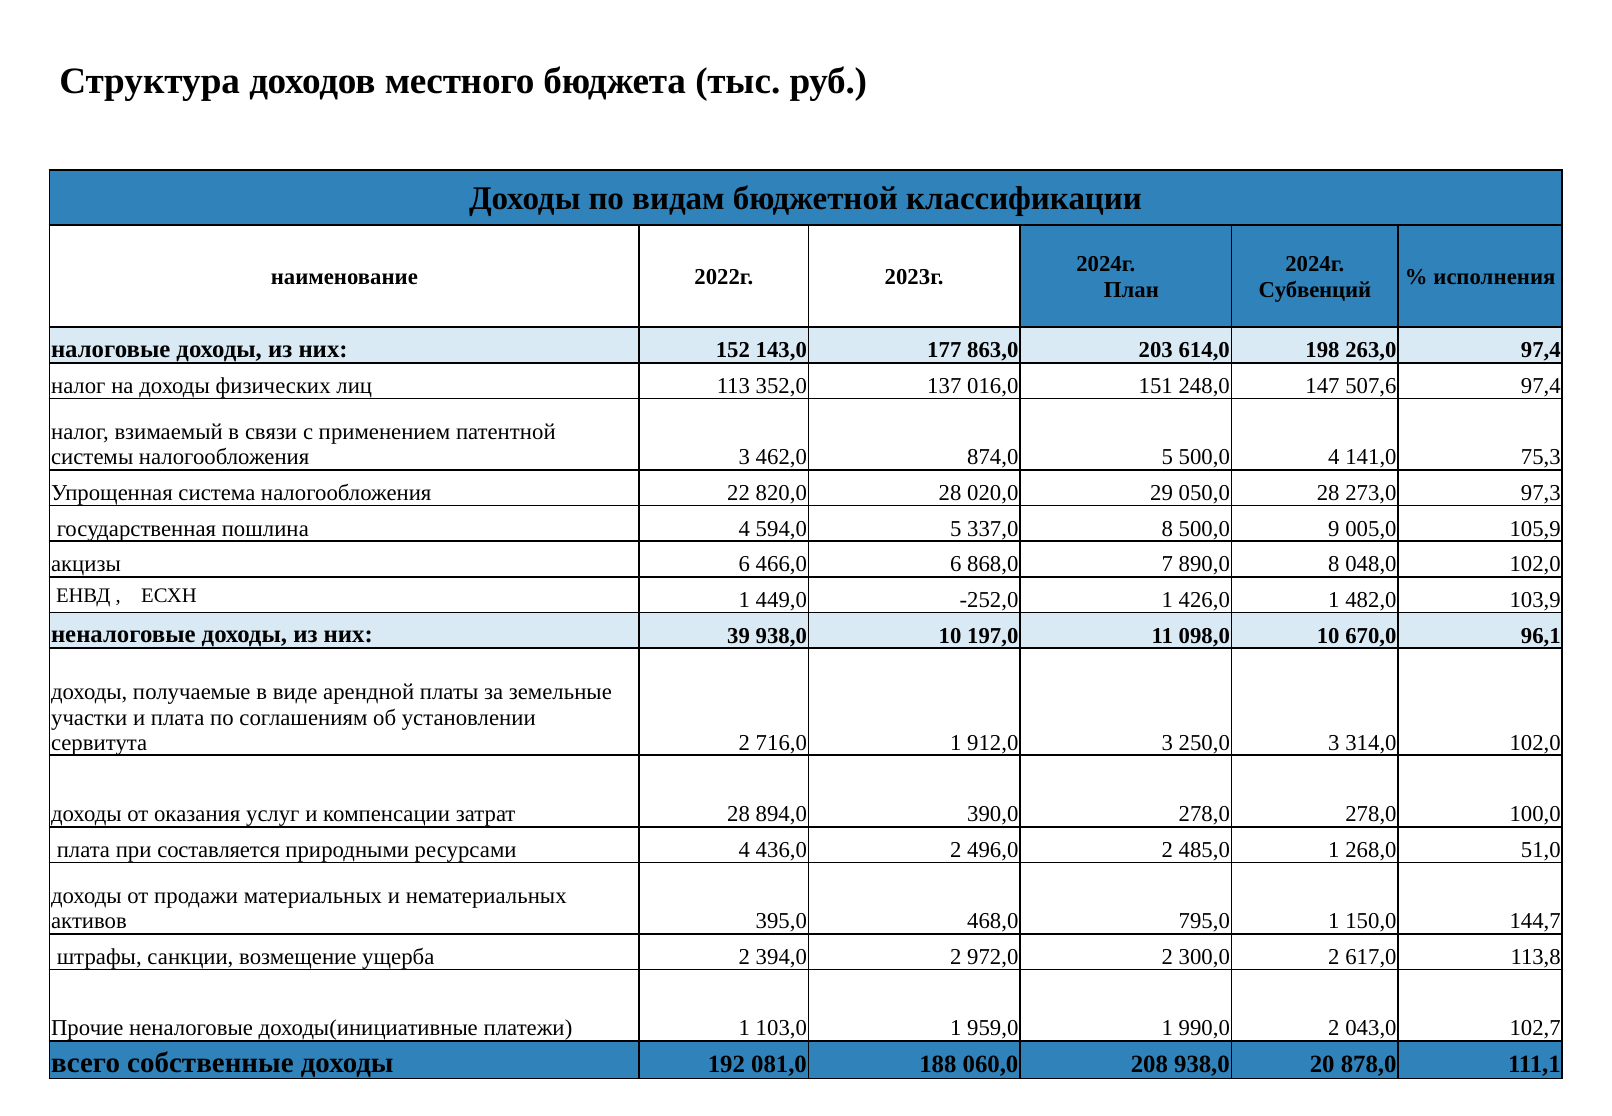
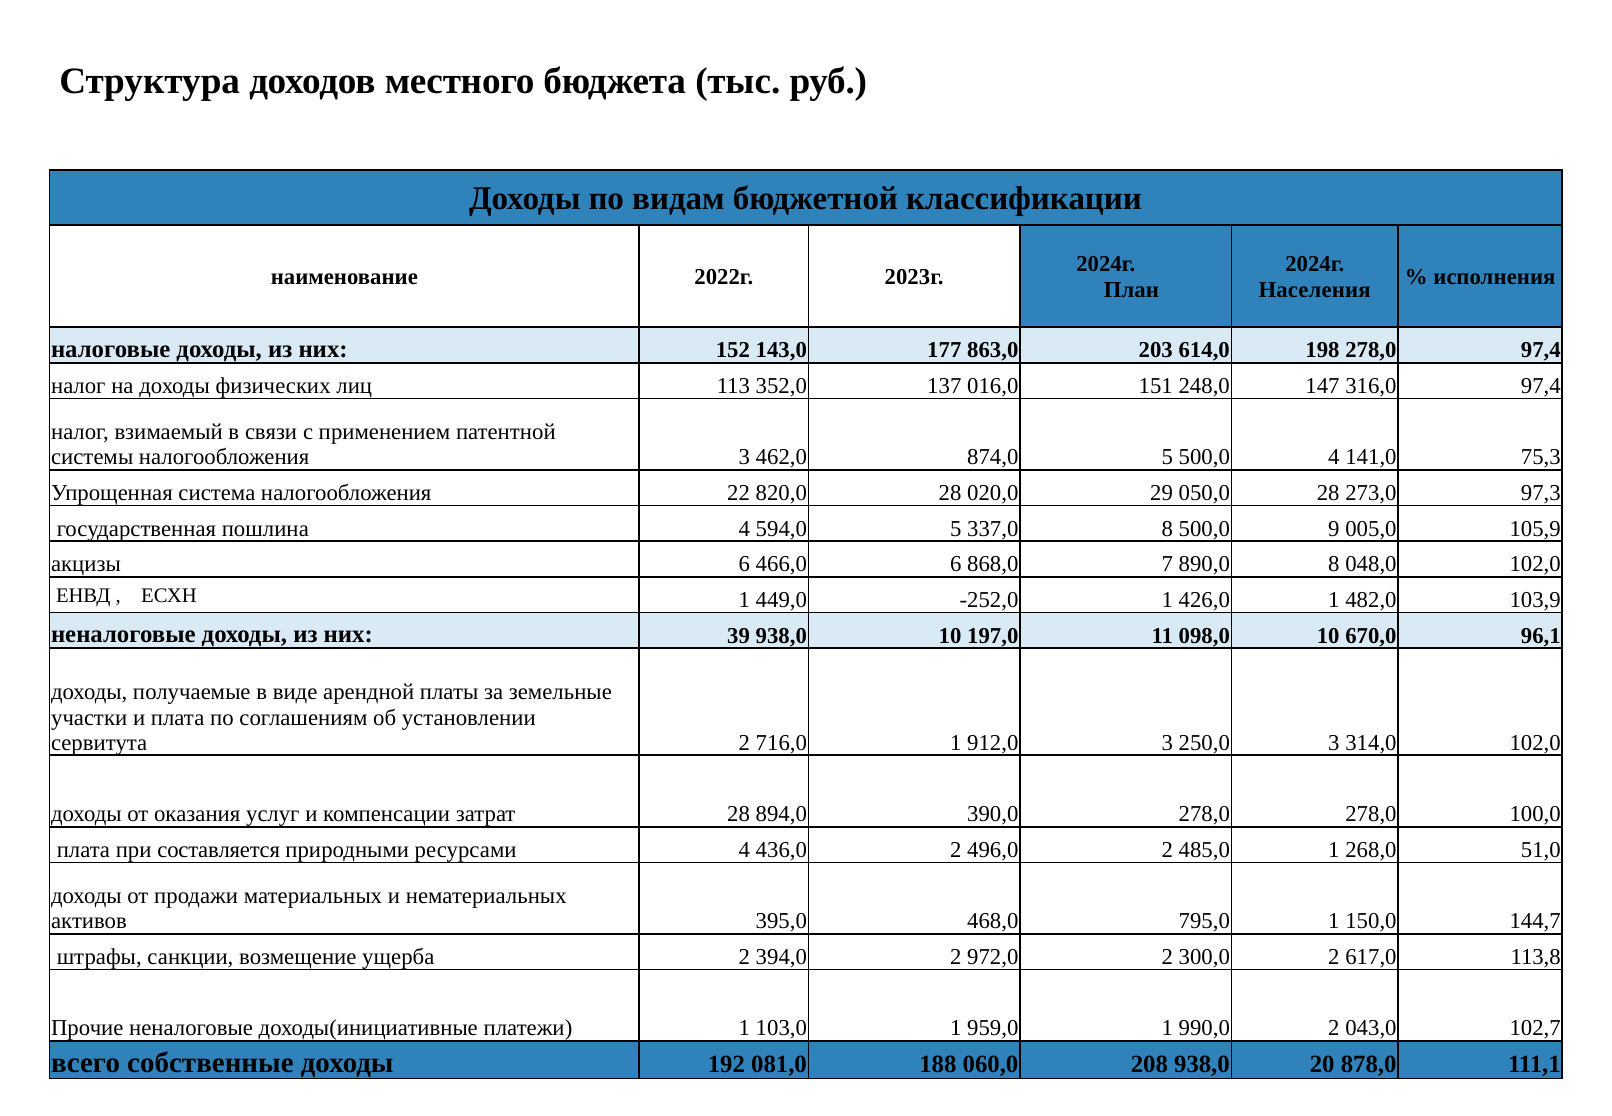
Субвенций: Субвенций -> Населения
198 263,0: 263,0 -> 278,0
507,6: 507,6 -> 316,0
